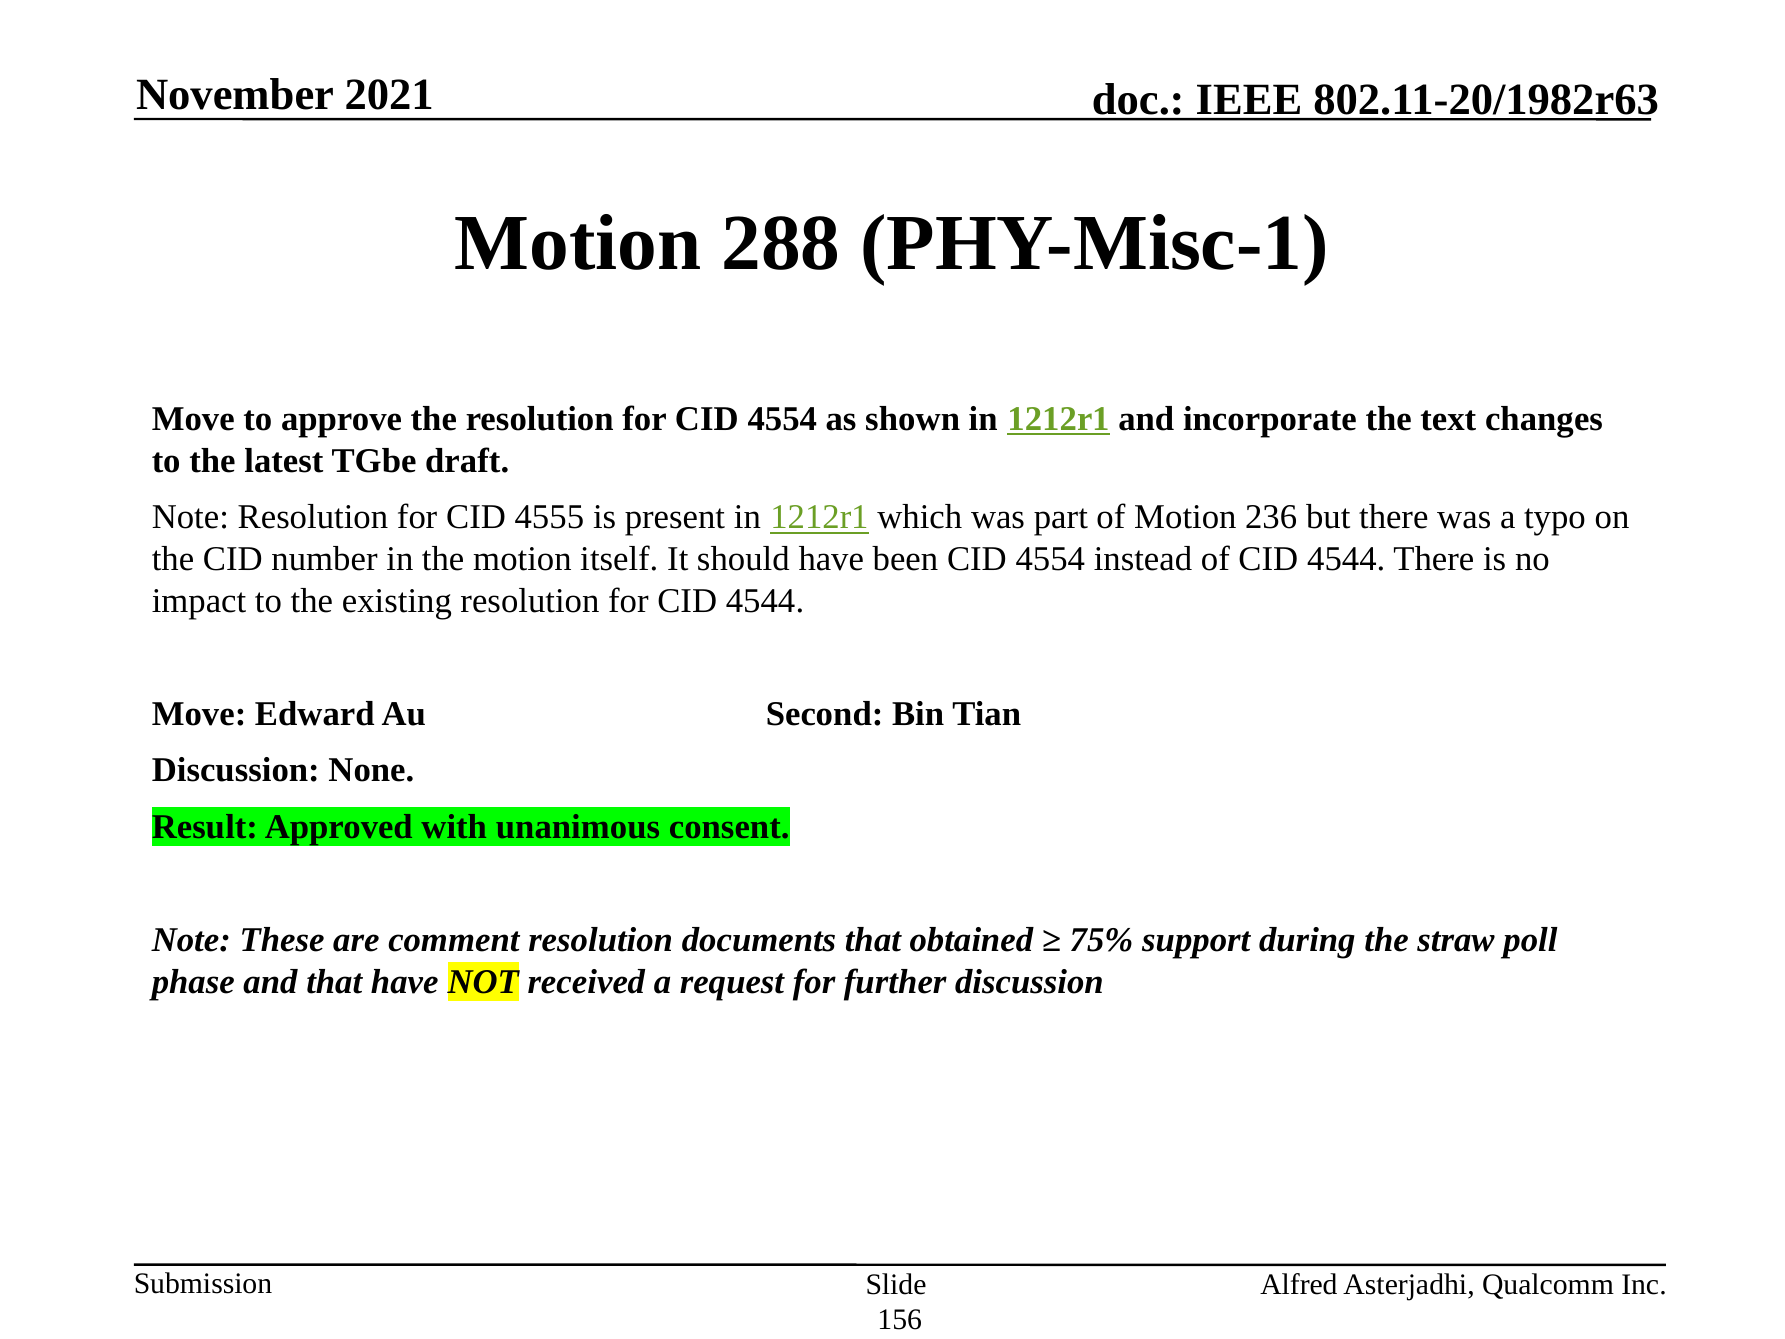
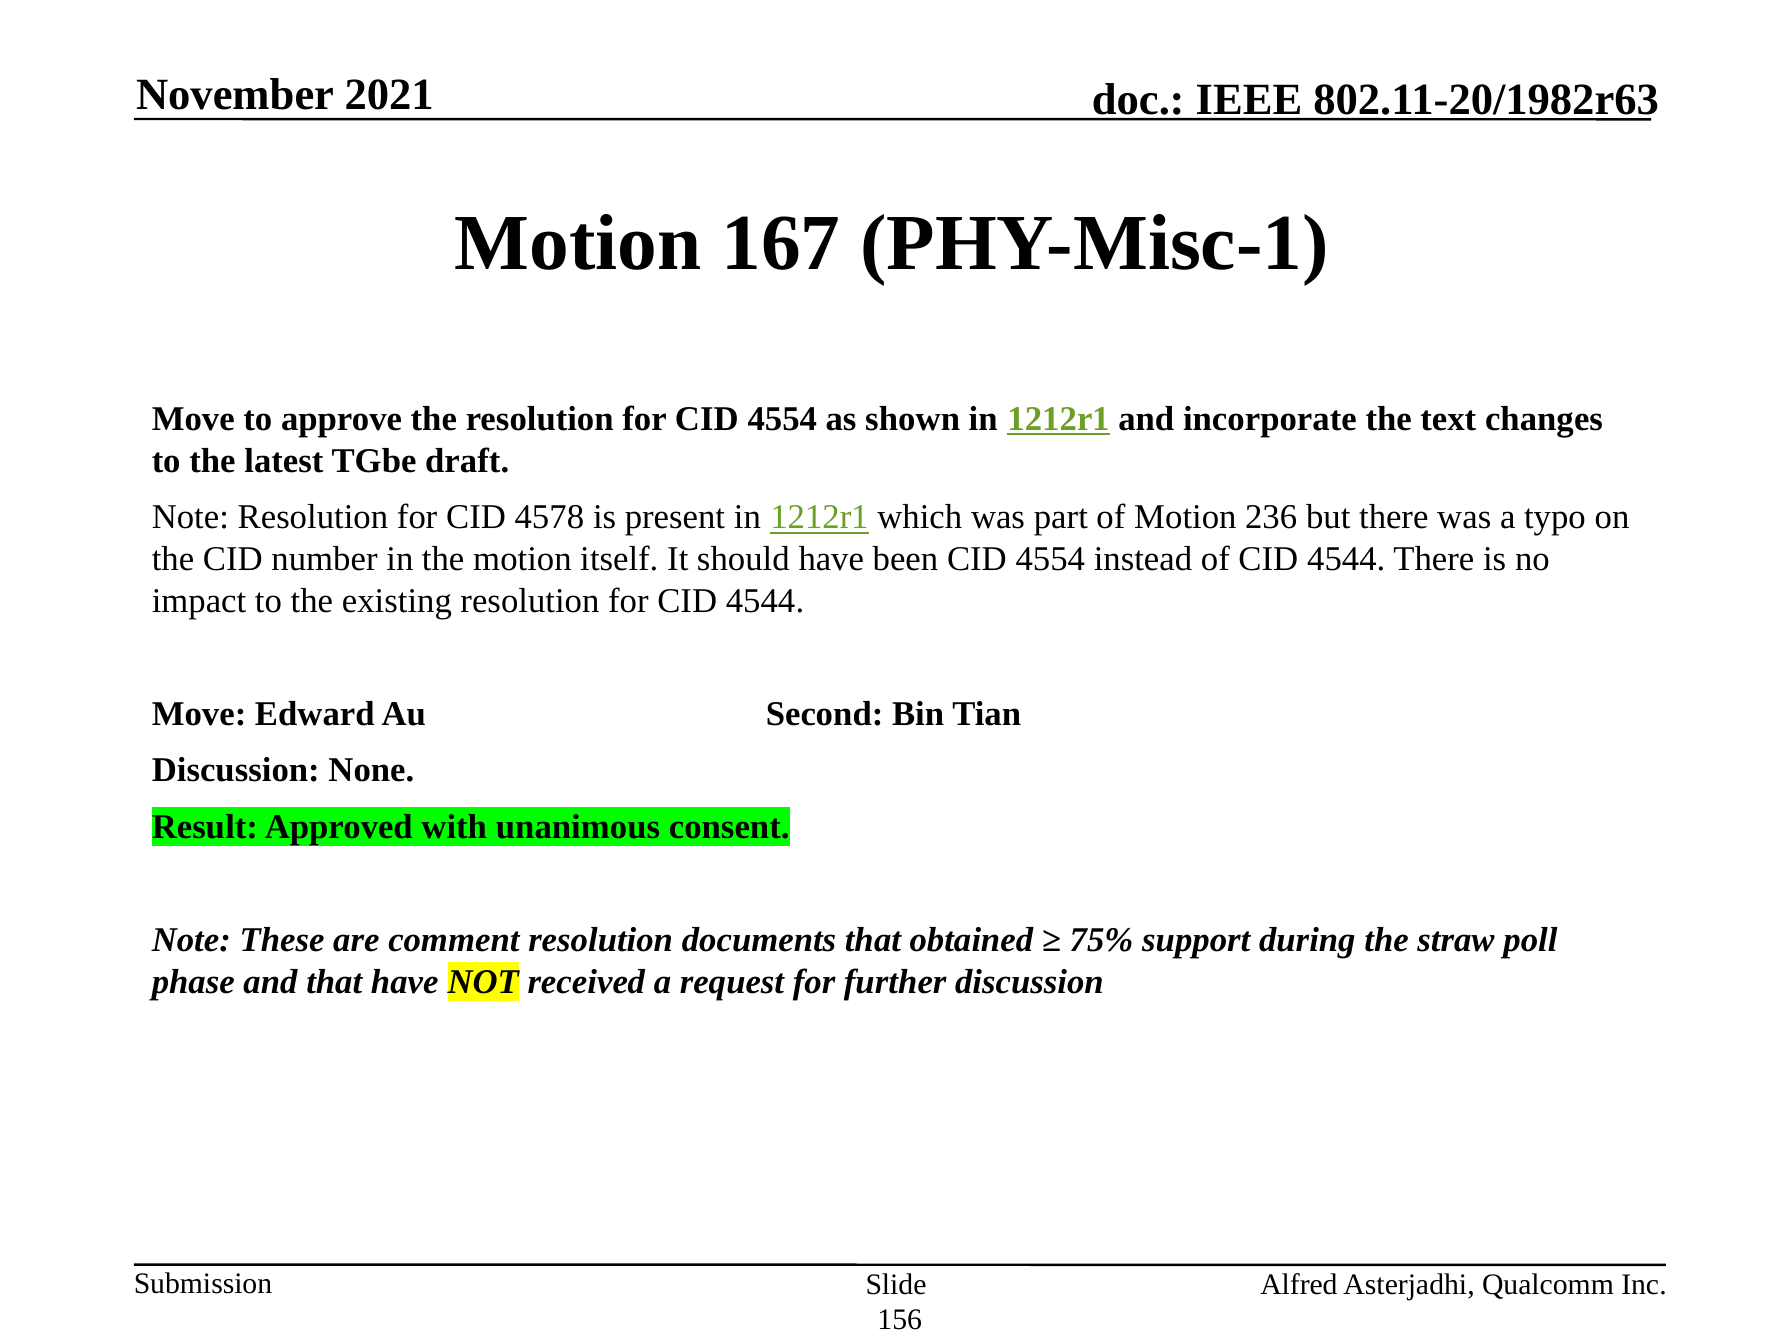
288: 288 -> 167
4555: 4555 -> 4578
